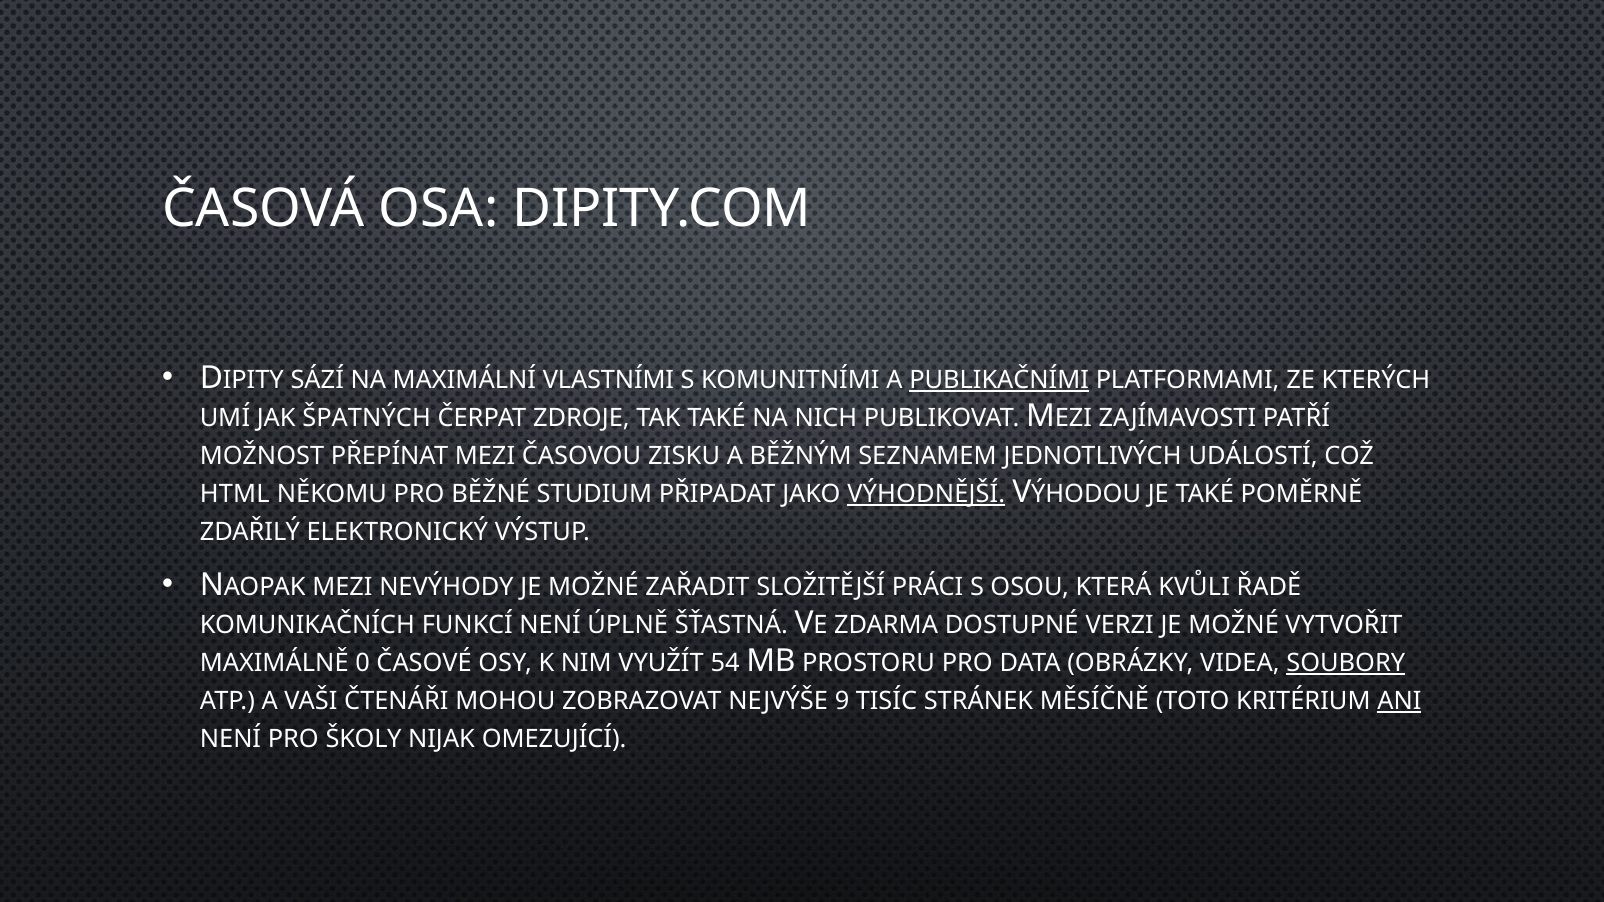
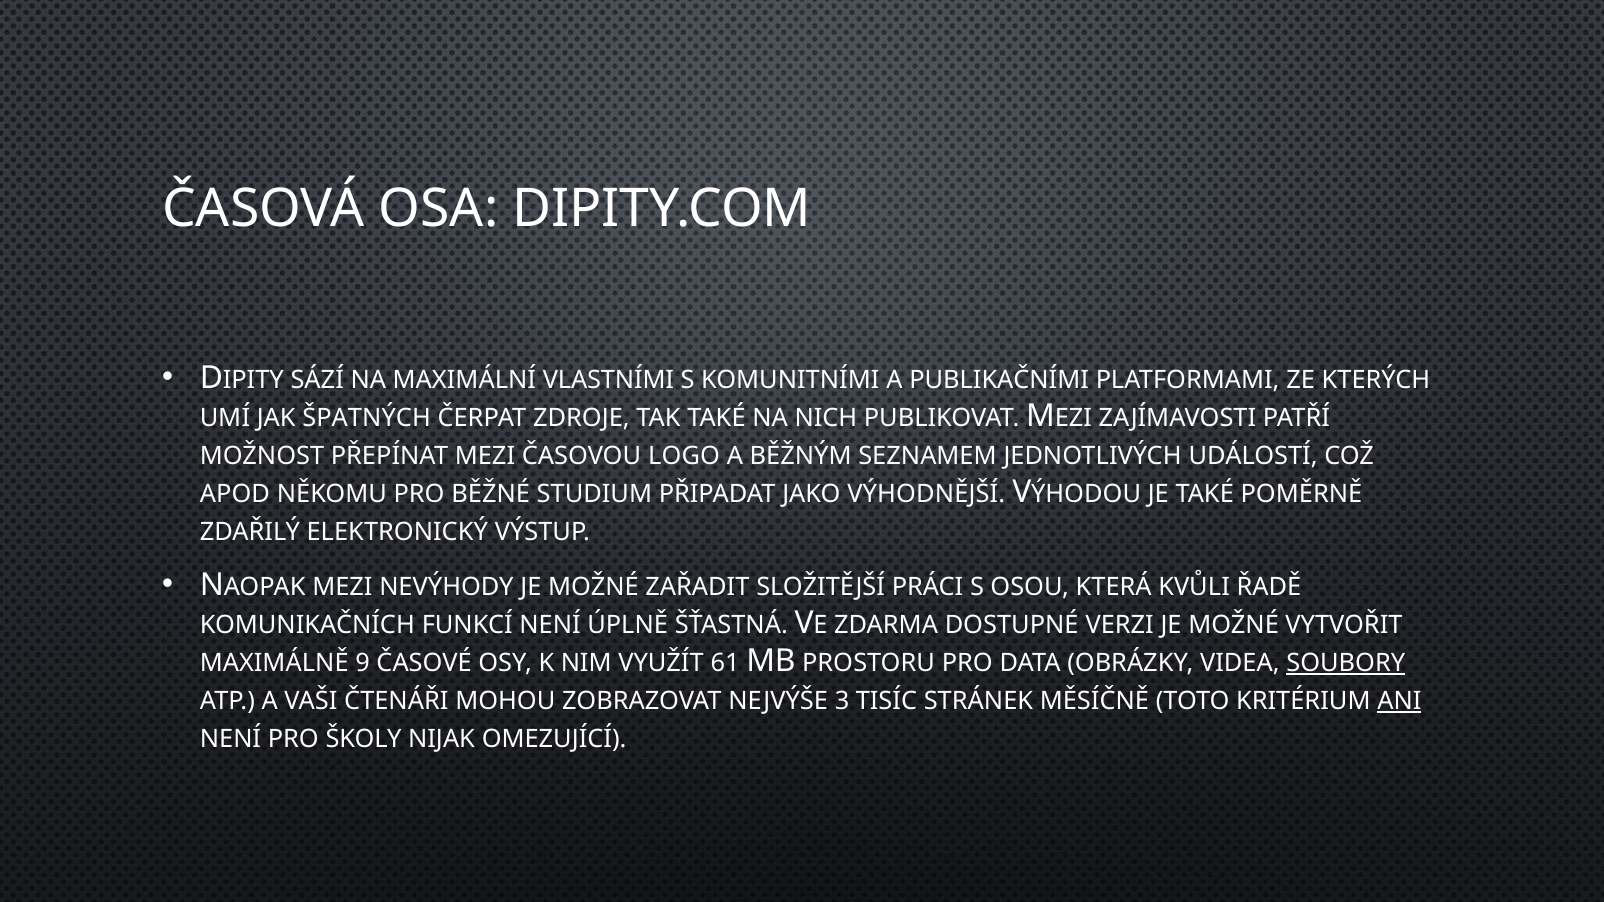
PUBLIKAČNÍMI underline: present -> none
ZISKU: ZISKU -> LOGO
HTML: HTML -> APOD
VÝHODNĚJŠÍ underline: present -> none
0: 0 -> 9
54: 54 -> 61
9: 9 -> 3
